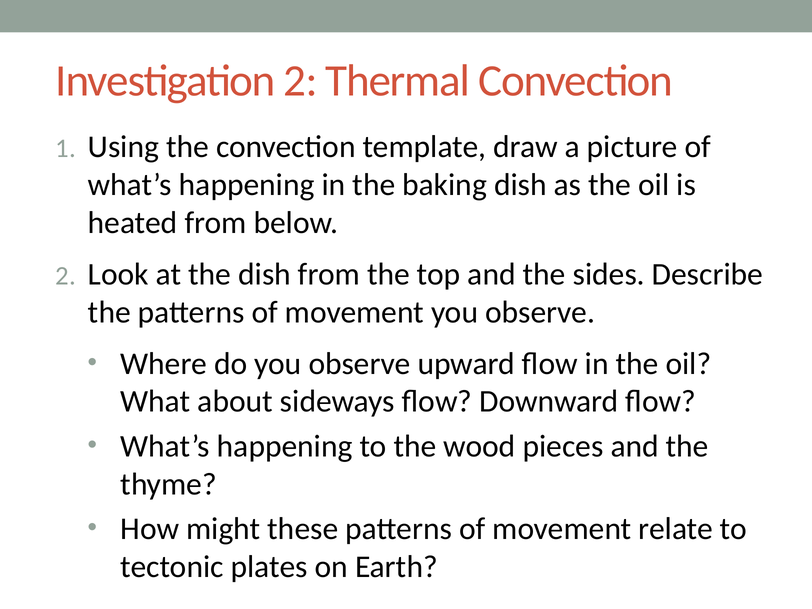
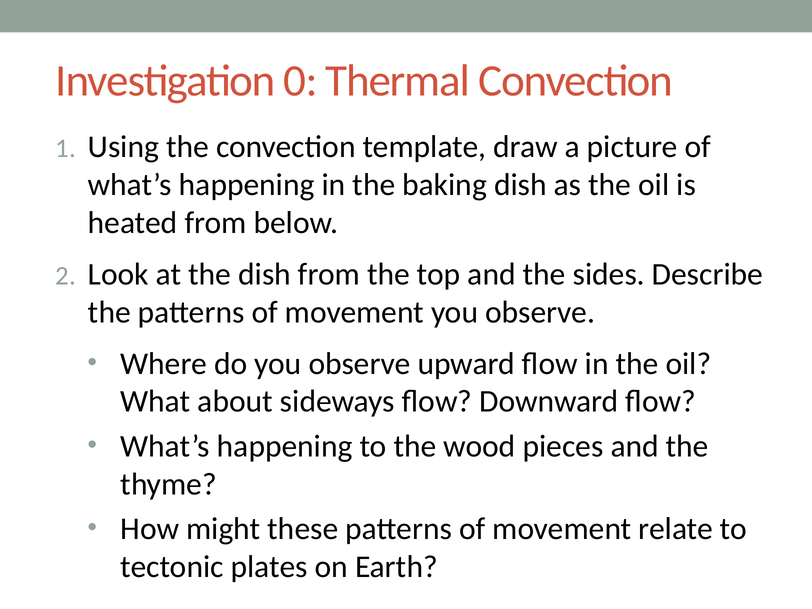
Investigation 2: 2 -> 0
